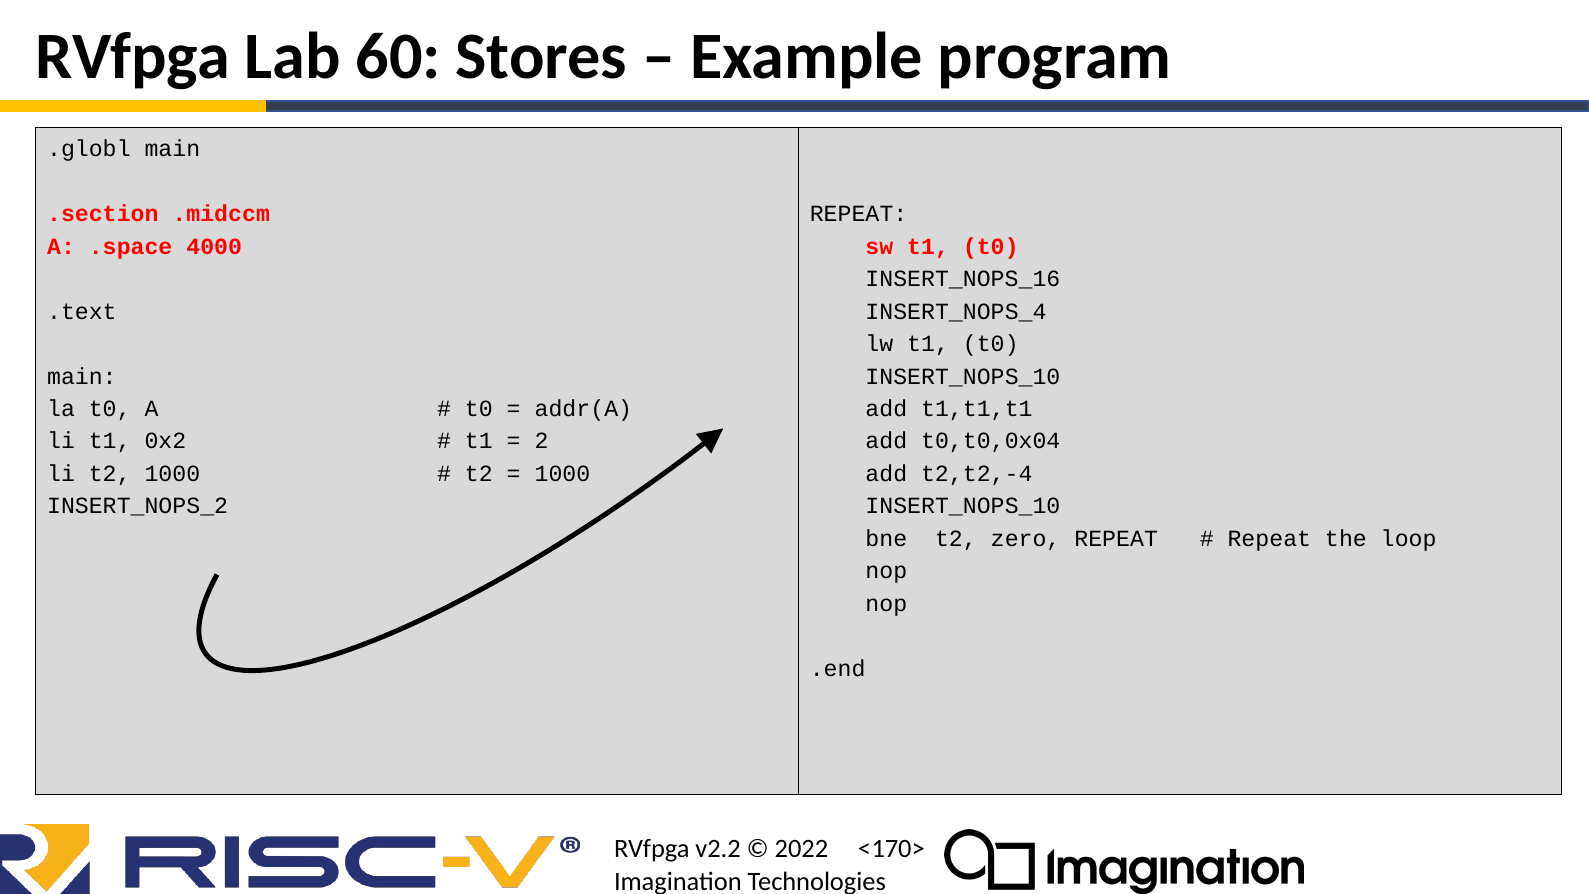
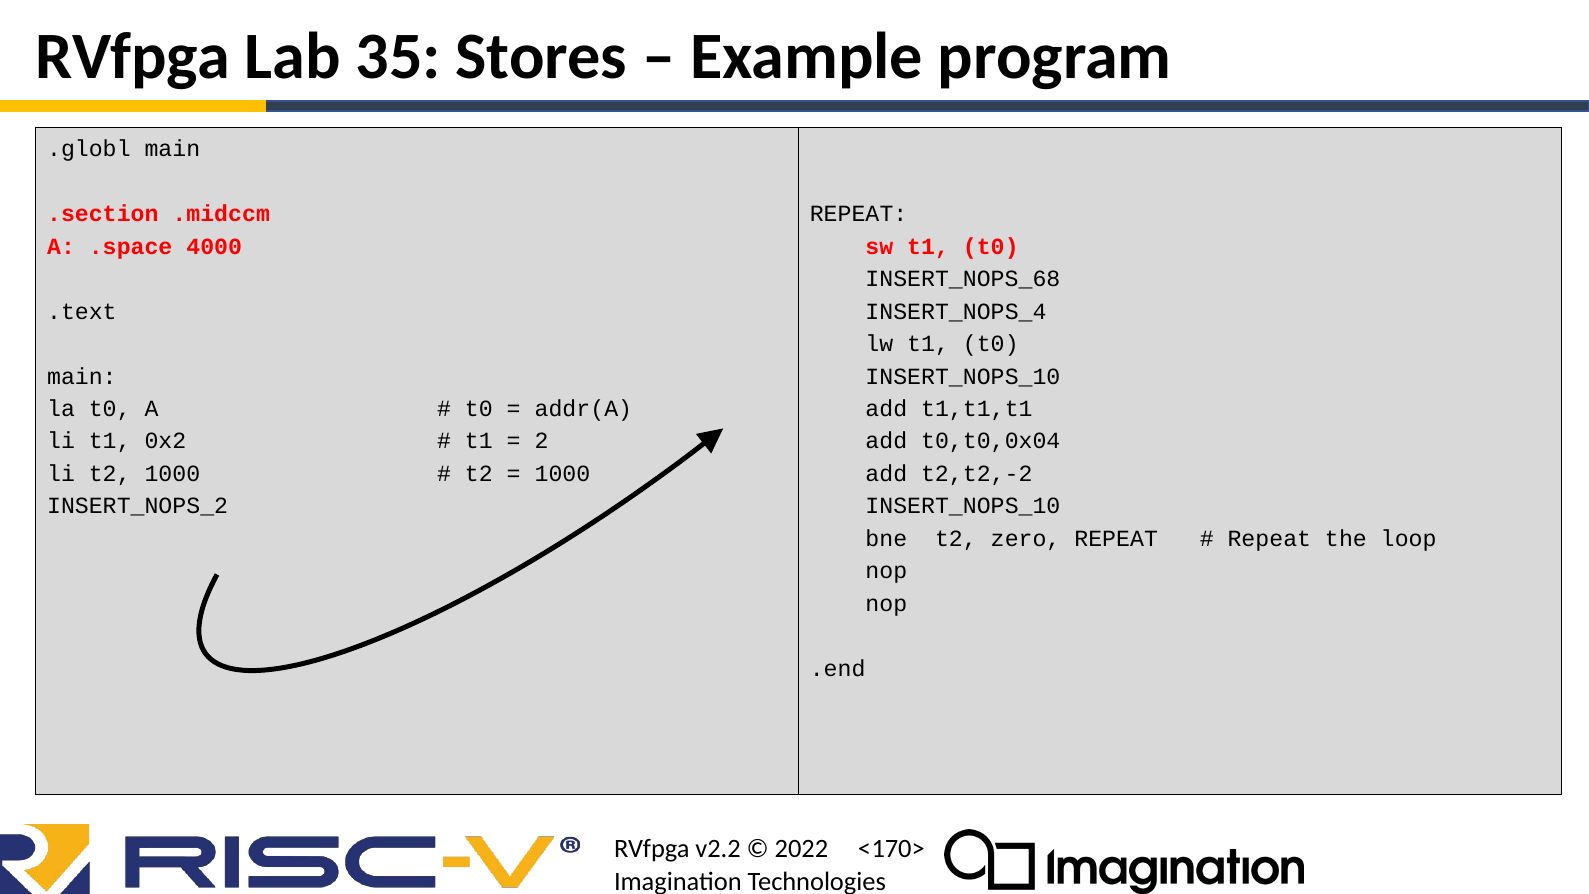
60: 60 -> 35
INSERT_NOPS_16: INSERT_NOPS_16 -> INSERT_NOPS_68
t2,t2,-4: t2,t2,-4 -> t2,t2,-2
